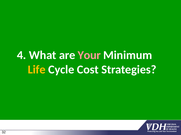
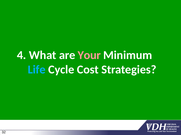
Life colour: yellow -> light blue
